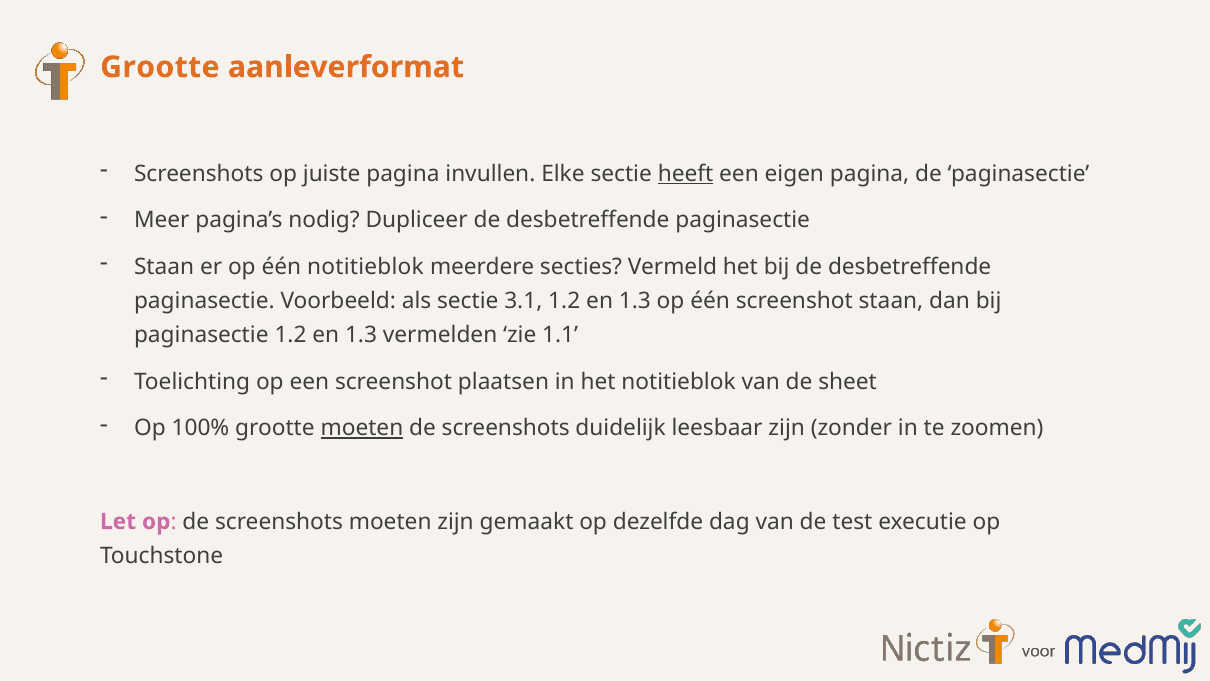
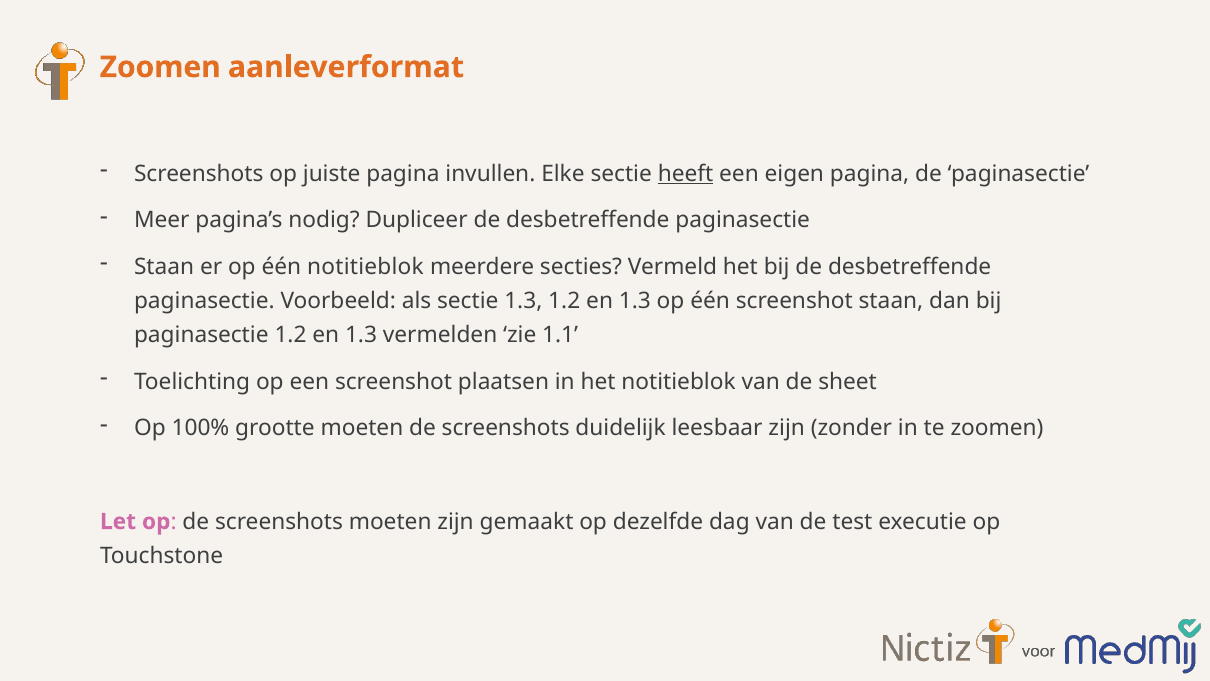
Grootte at (160, 67): Grootte -> Zoomen
sectie 3.1: 3.1 -> 1.3
moeten at (362, 428) underline: present -> none
